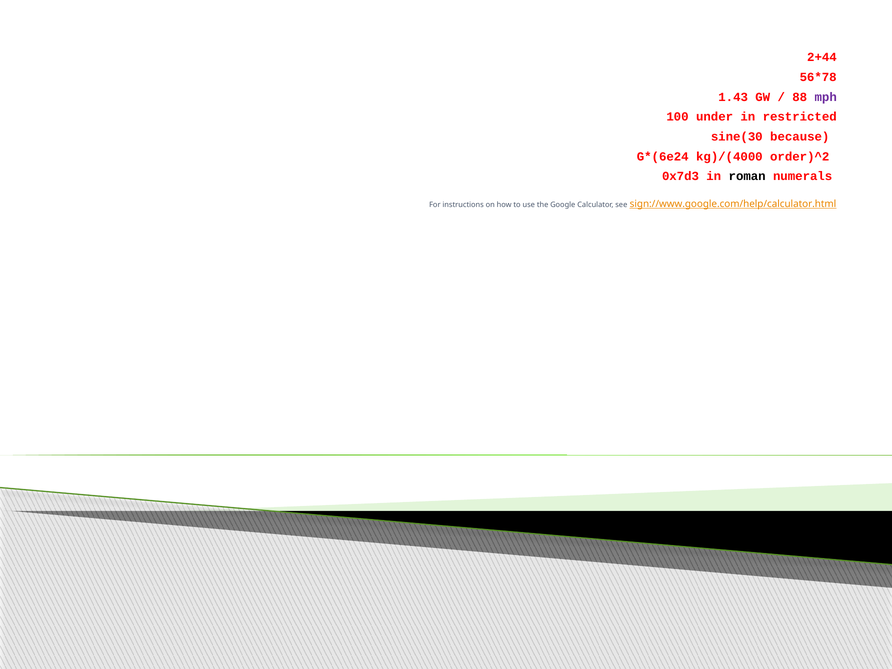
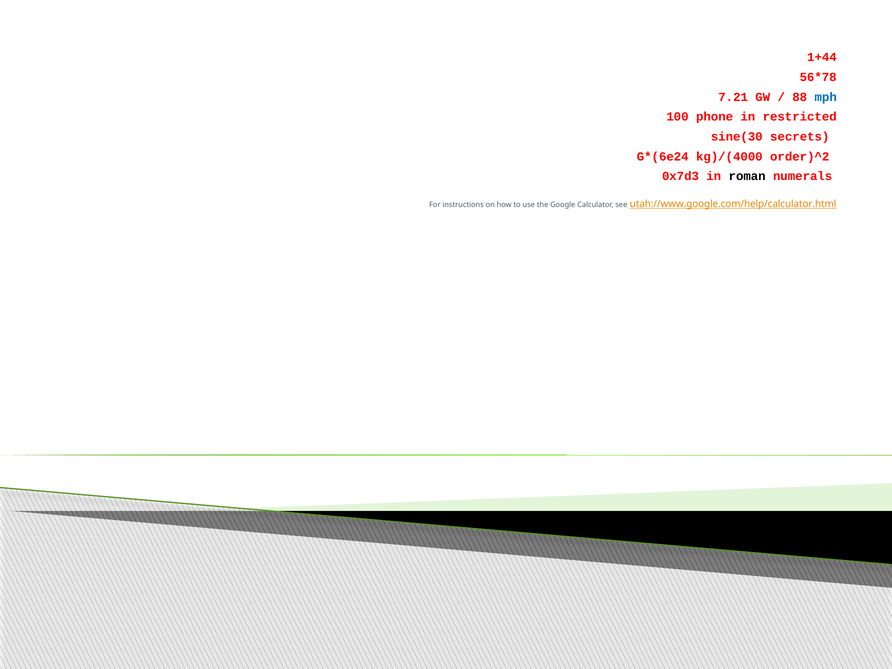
2+44: 2+44 -> 1+44
1.43: 1.43 -> 7.21
mph colour: purple -> blue
under: under -> phone
because: because -> secrets
sign://www.google.com/help/calculator.html: sign://www.google.com/help/calculator.html -> utah://www.google.com/help/calculator.html
